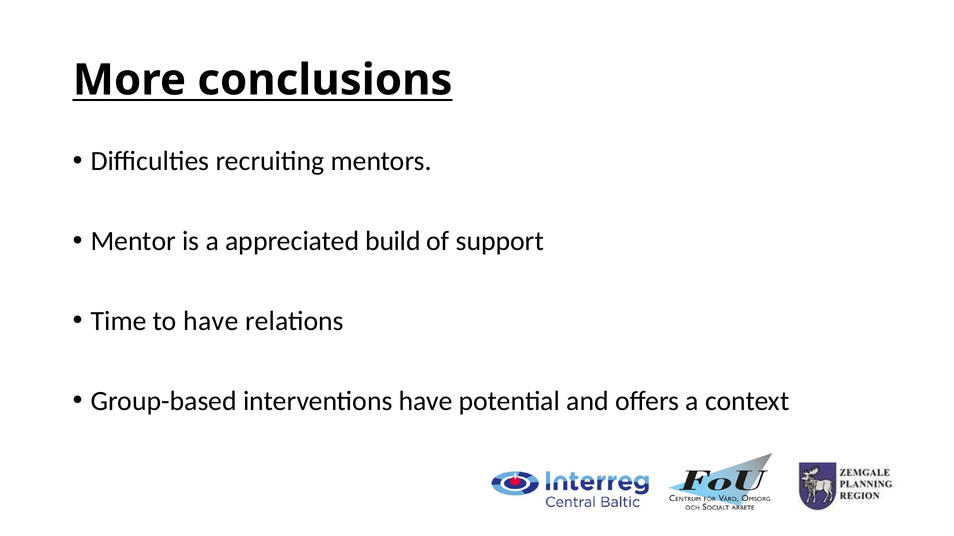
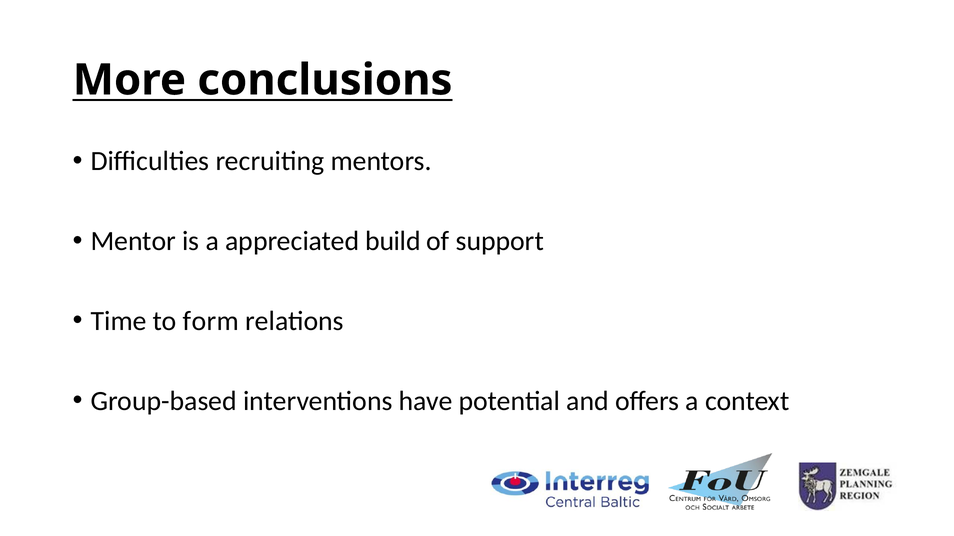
to have: have -> form
